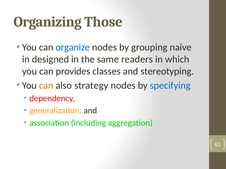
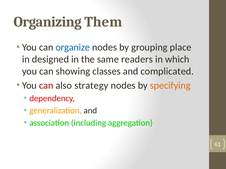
Those: Those -> Them
naive: naive -> place
provides: provides -> showing
stereotyping: stereotyping -> complicated
can at (46, 86) colour: orange -> red
specifying colour: blue -> orange
